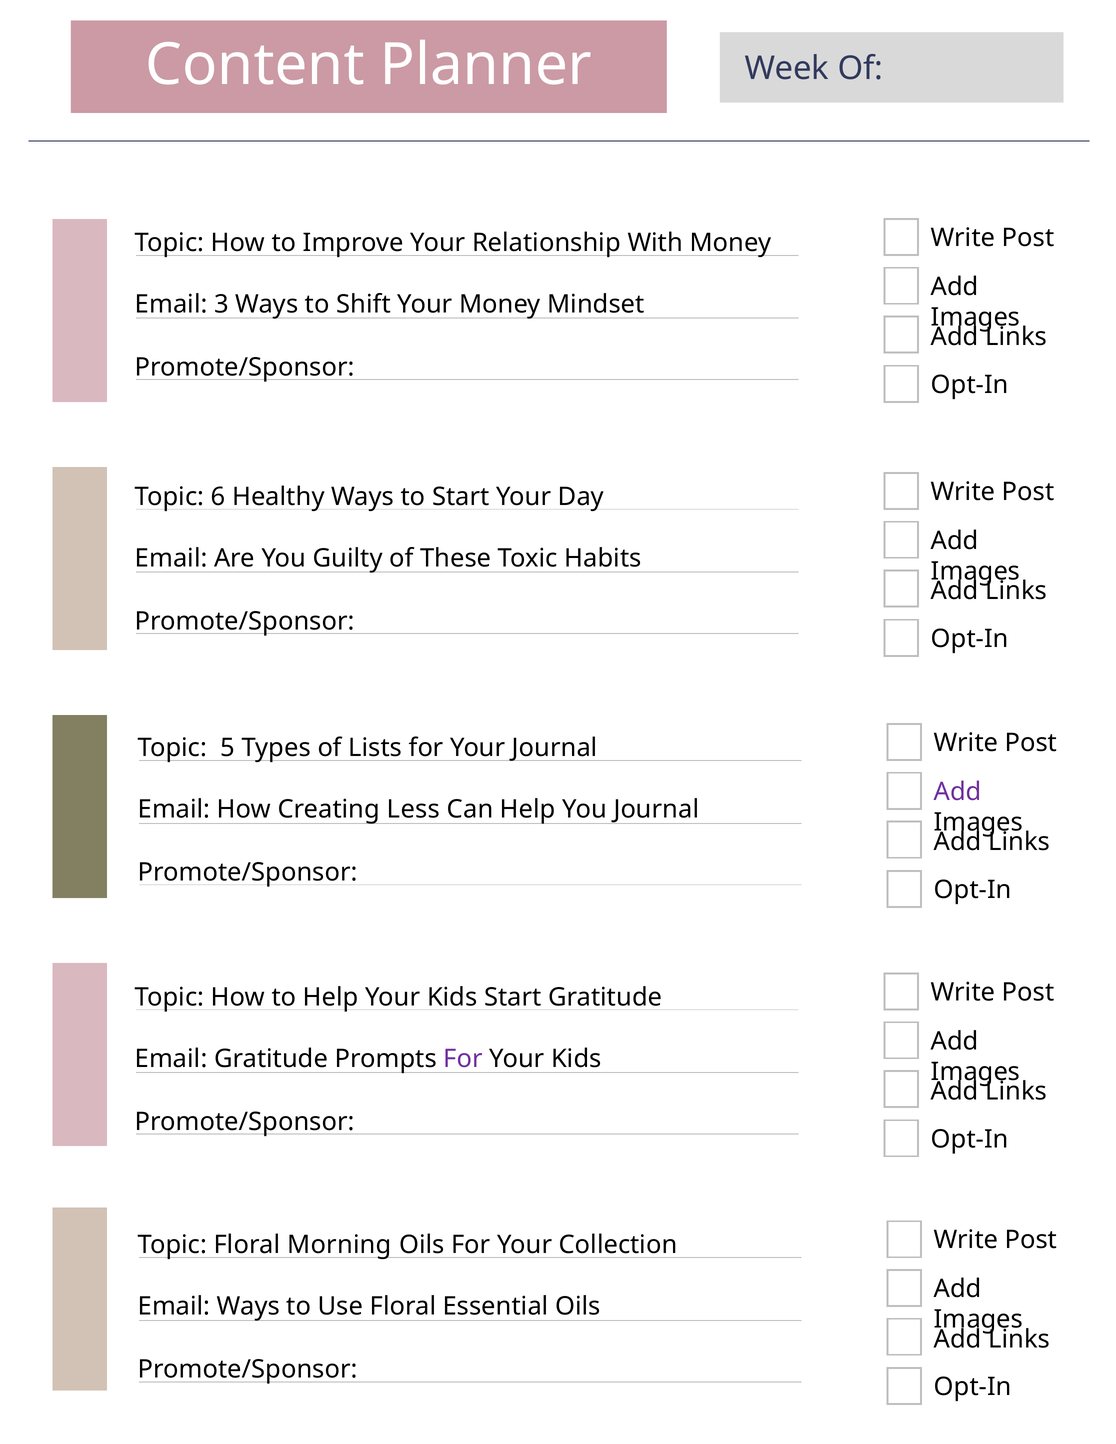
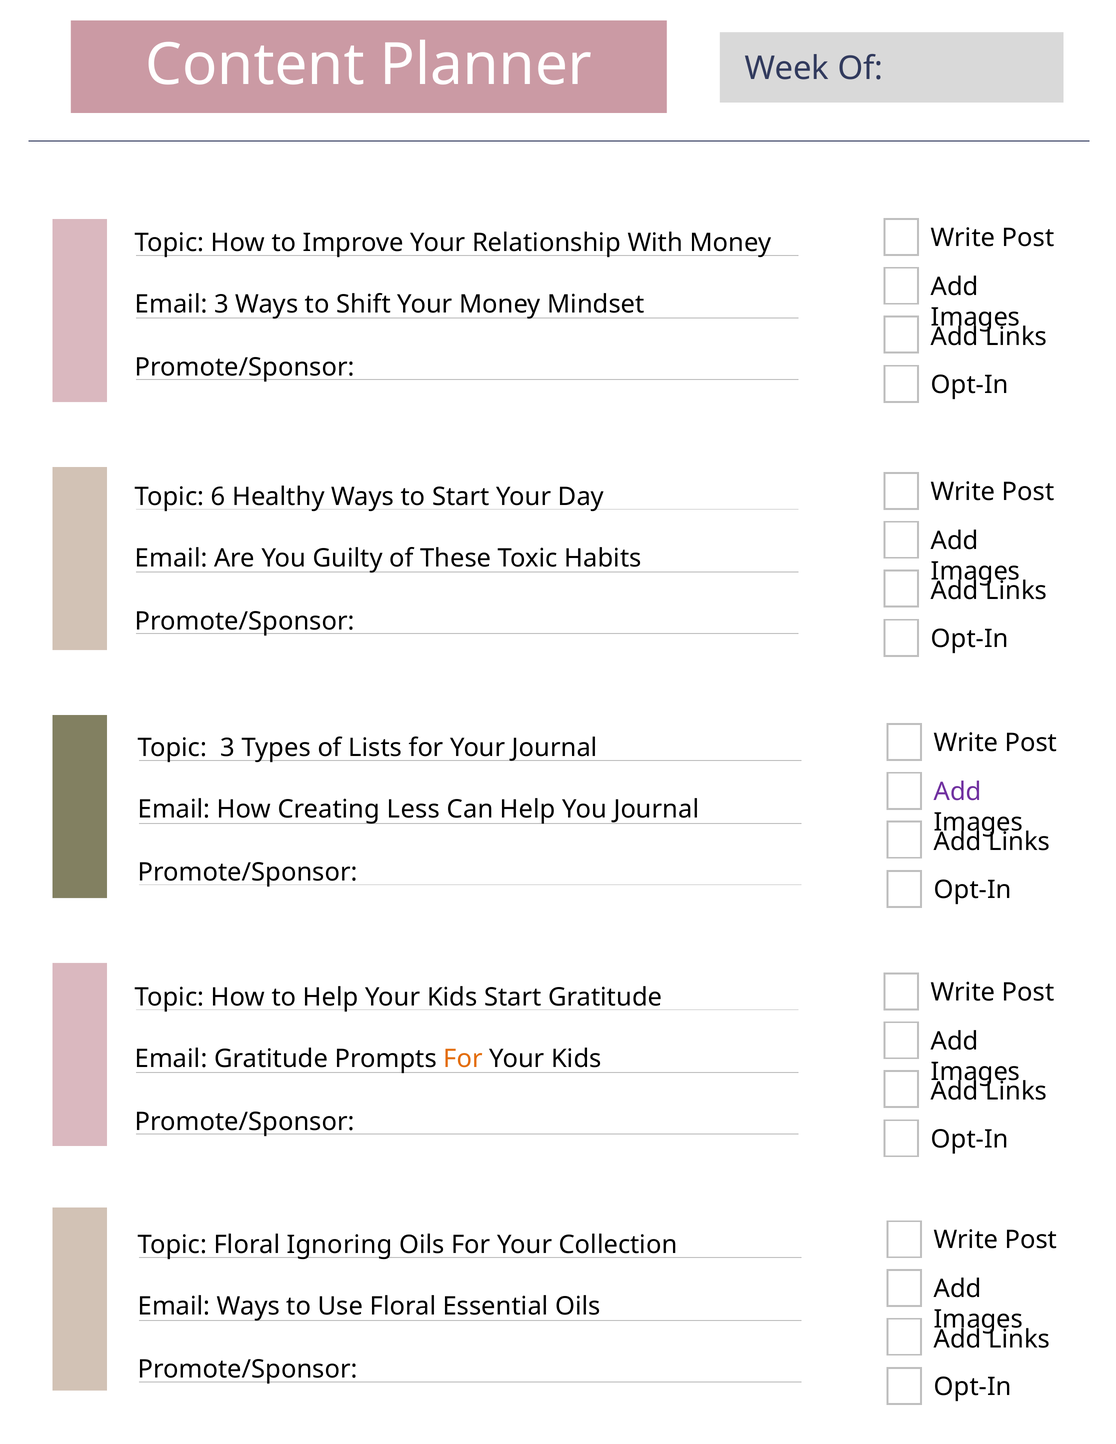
Topic 5: 5 -> 3
For at (463, 1059) colour: purple -> orange
Morning: Morning -> Ignoring
